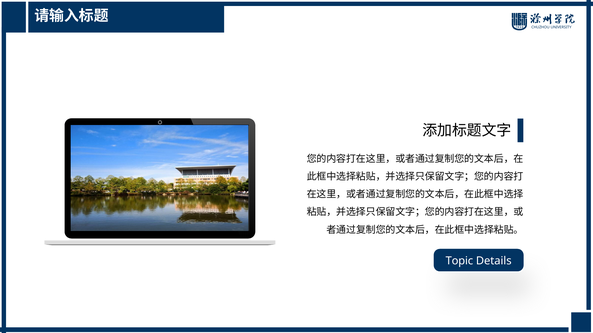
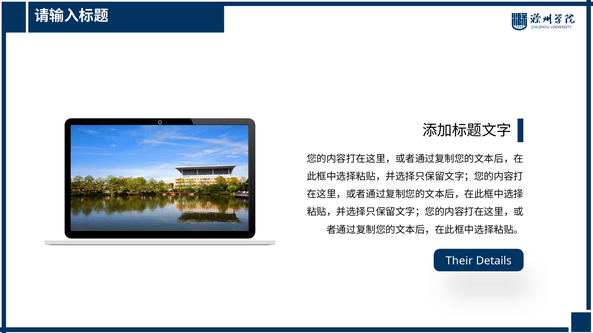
Topic: Topic -> Their
